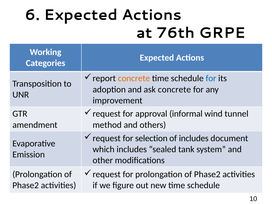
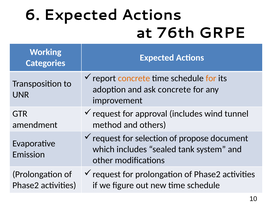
for at (211, 78) colour: blue -> orange
approval informal: informal -> includes
of includes: includes -> propose
